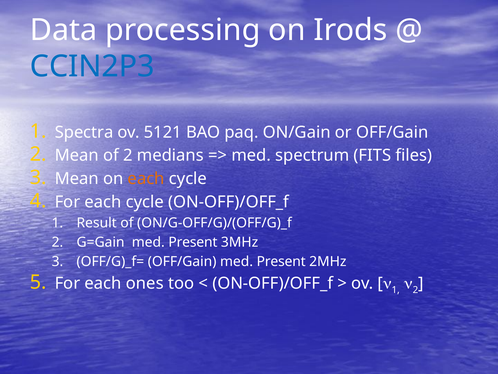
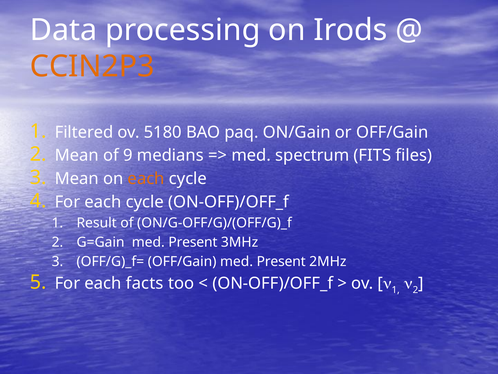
CCIN2P3 colour: blue -> orange
Spectra: Spectra -> Filtered
5121: 5121 -> 5180
of 2: 2 -> 9
ones: ones -> facts
